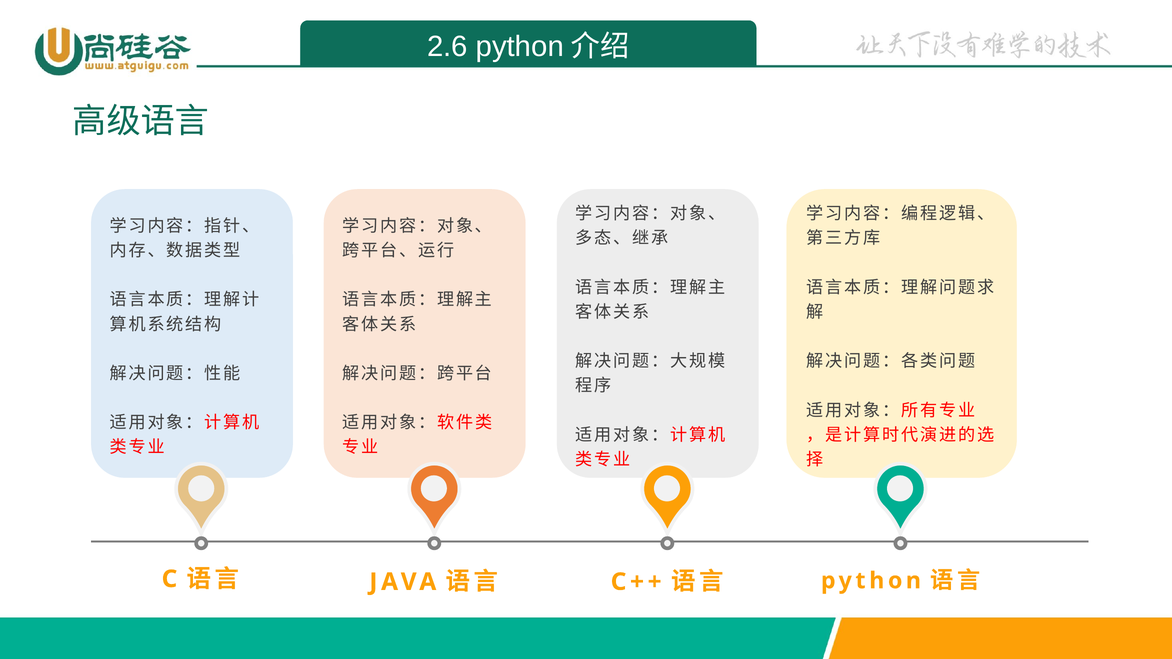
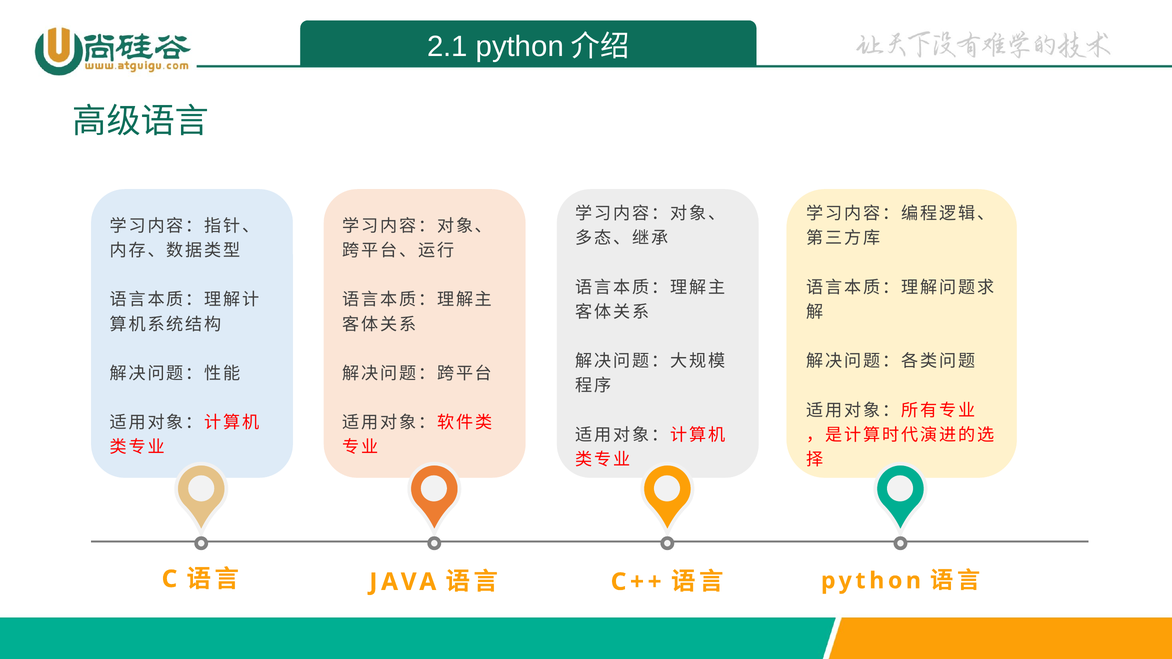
2.6: 2.6 -> 2.1
